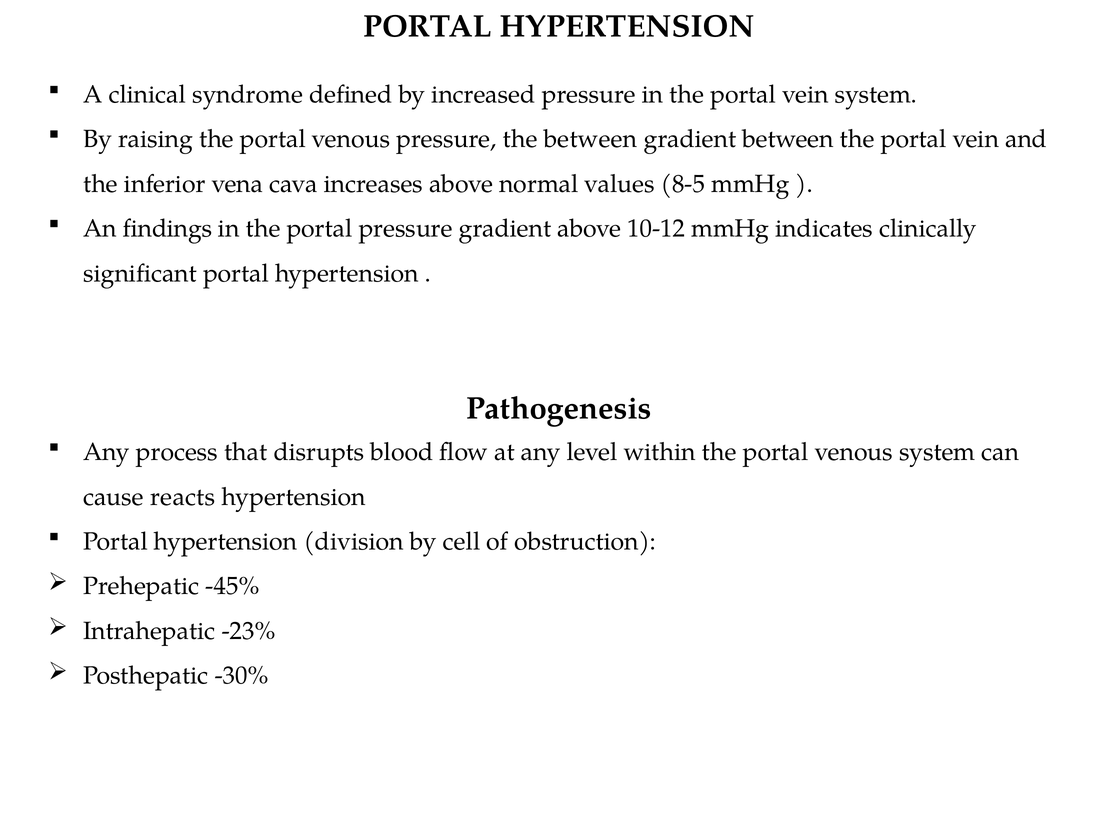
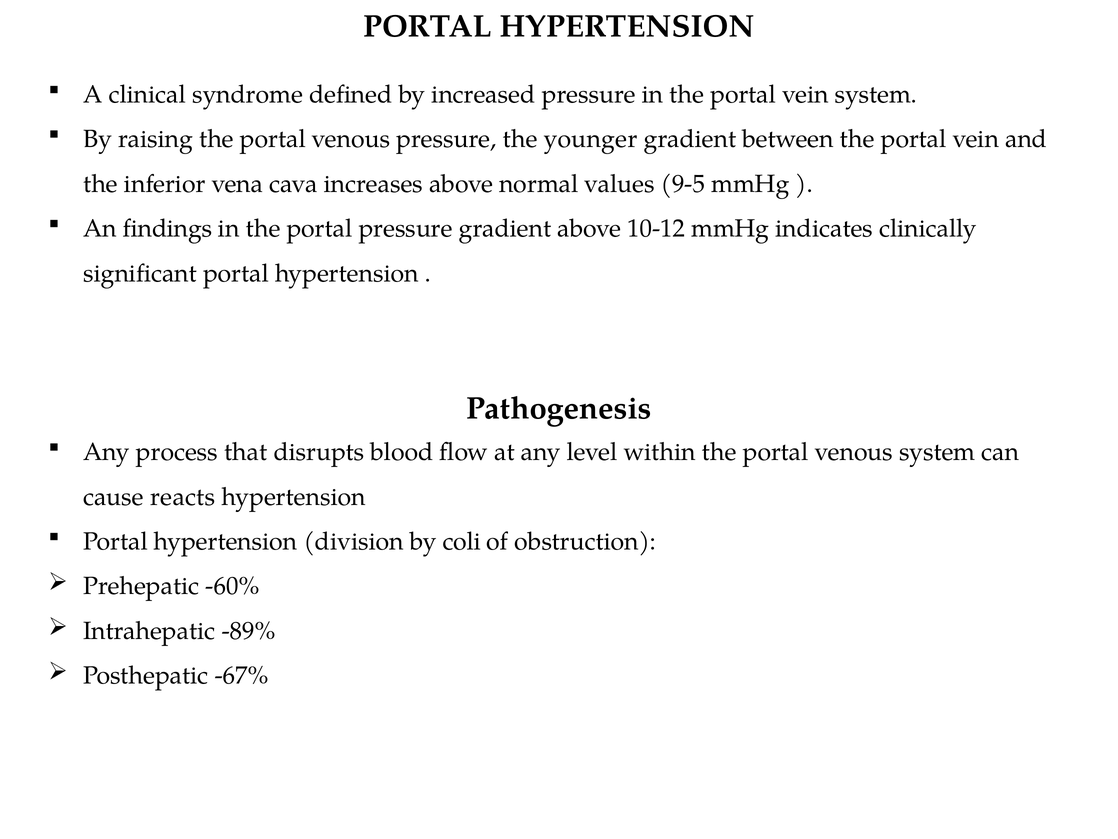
the between: between -> younger
8-5: 8-5 -> 9-5
cell: cell -> coli
-45%: -45% -> -60%
-23%: -23% -> -89%
-30%: -30% -> -67%
